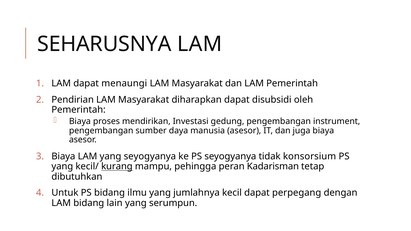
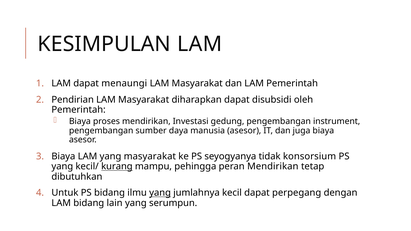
SEHARUSNYA: SEHARUSNYA -> KESIMPULAN
yang seyogyanya: seyogyanya -> masyarakat
peran Kadarisman: Kadarisman -> Mendirikan
yang at (160, 193) underline: none -> present
